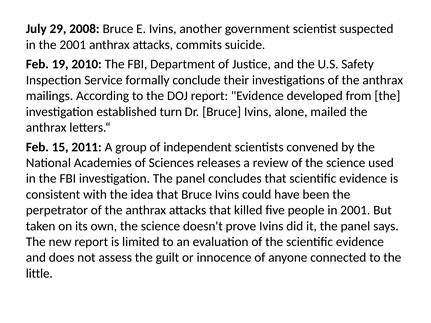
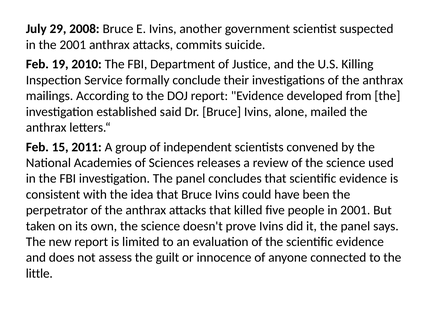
Safety: Safety -> Killing
turn: turn -> said
